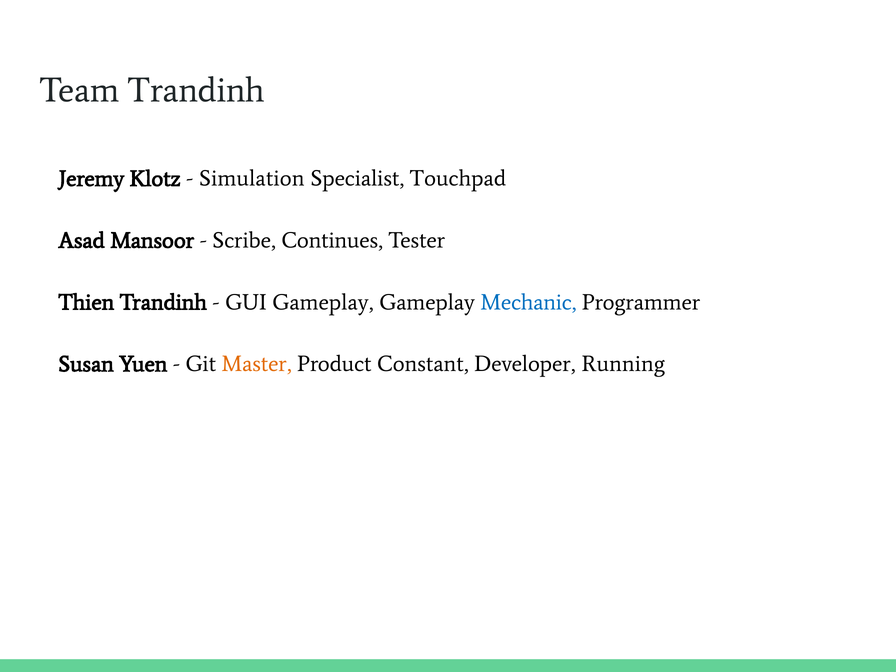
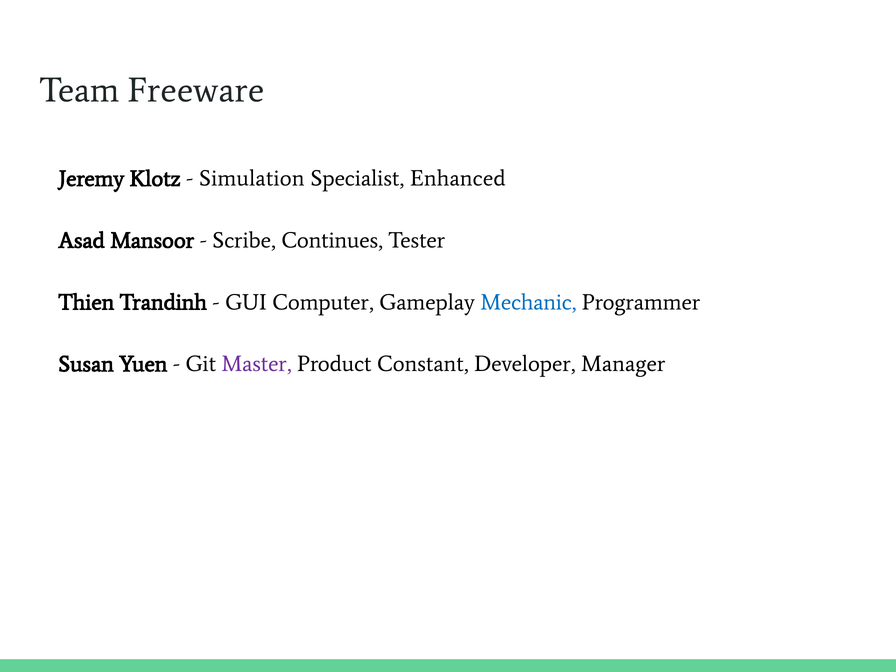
Team Trandinh: Trandinh -> Freeware
Touchpad: Touchpad -> Enhanced
GUI Gameplay: Gameplay -> Computer
Master colour: orange -> purple
Running: Running -> Manager
